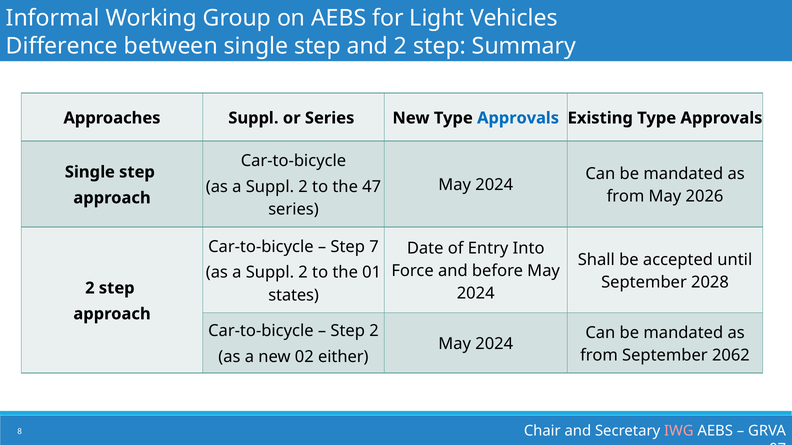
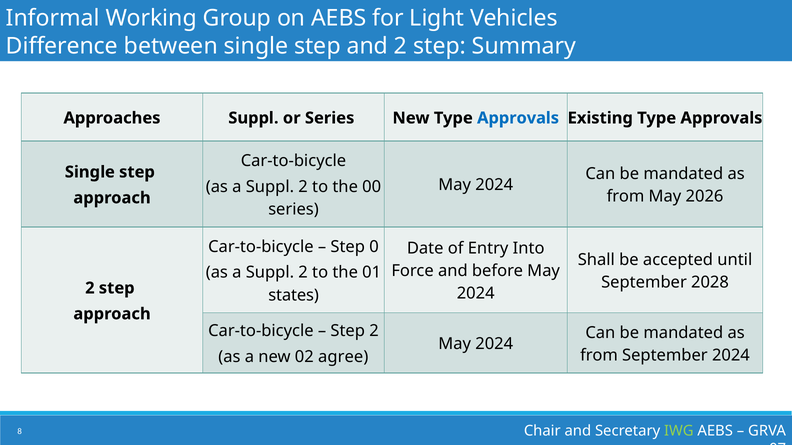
47: 47 -> 00
7: 7 -> 0
September 2062: 2062 -> 2024
either: either -> agree
IWG colour: pink -> light green
